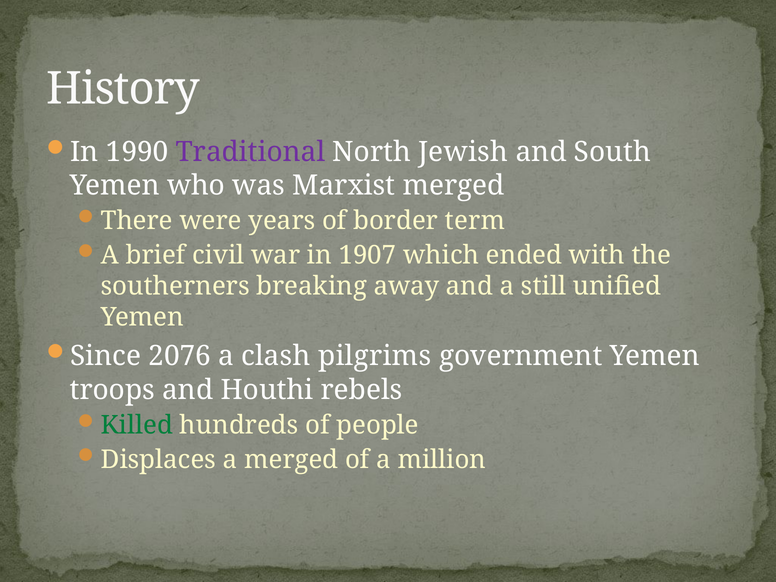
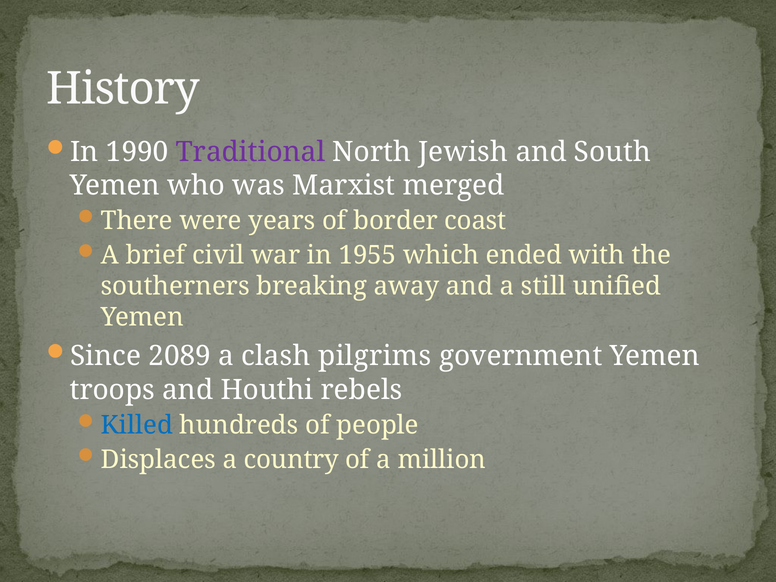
term: term -> coast
1907: 1907 -> 1955
2076: 2076 -> 2089
Killed colour: green -> blue
a merged: merged -> country
